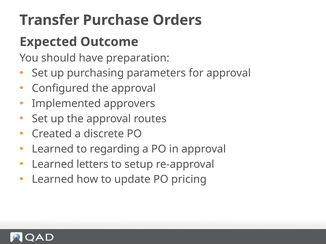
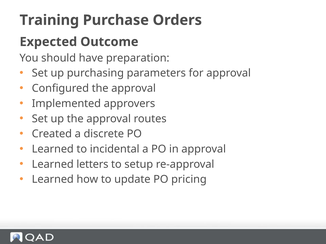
Transfer: Transfer -> Training
regarding: regarding -> incidental
